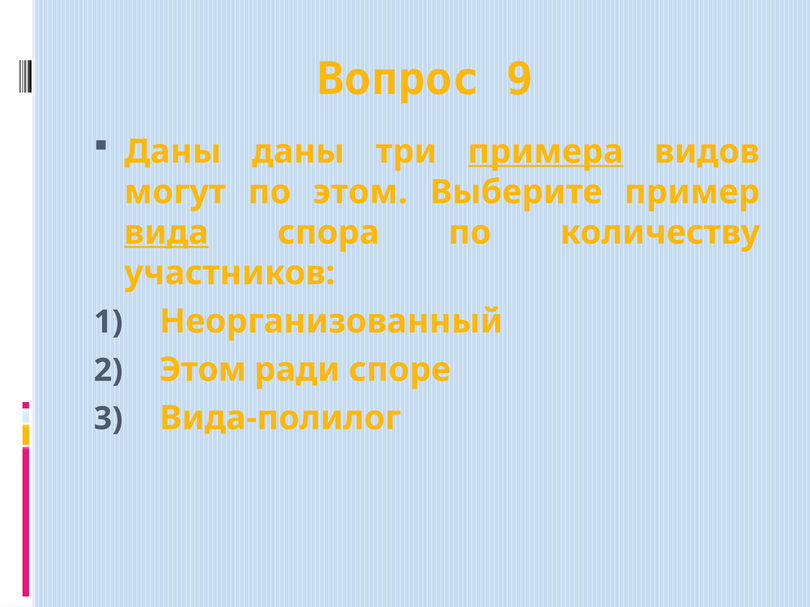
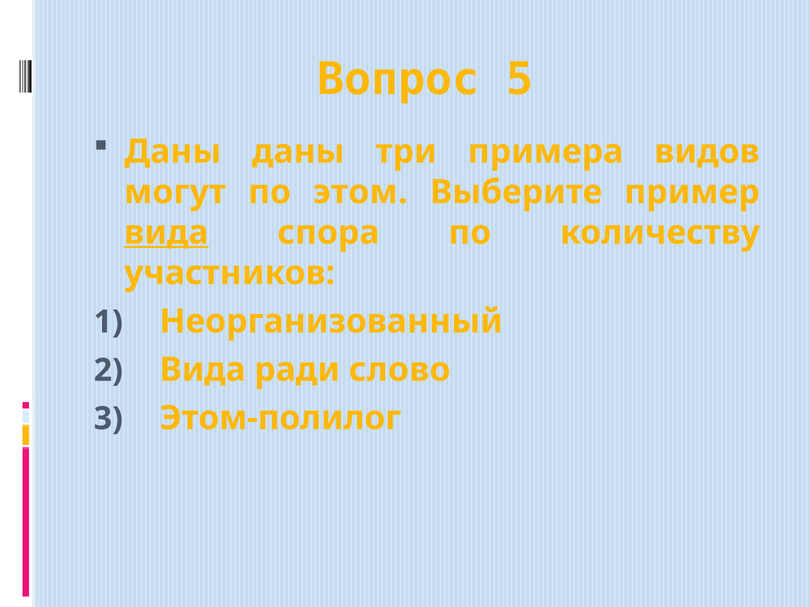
9: 9 -> 5
примера underline: present -> none
Этом at (203, 370): Этом -> Вида
споре: споре -> слово
Вида-полилог: Вида-полилог -> Этом-полилог
